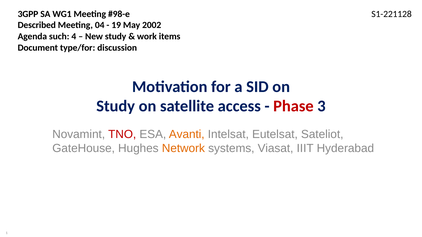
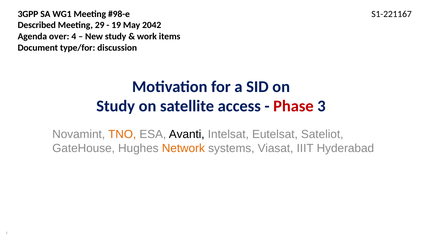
S1-221128: S1-221128 -> S1-221167
04: 04 -> 29
2002: 2002 -> 2042
such: such -> over
TNO colour: red -> orange
Avanti colour: orange -> black
